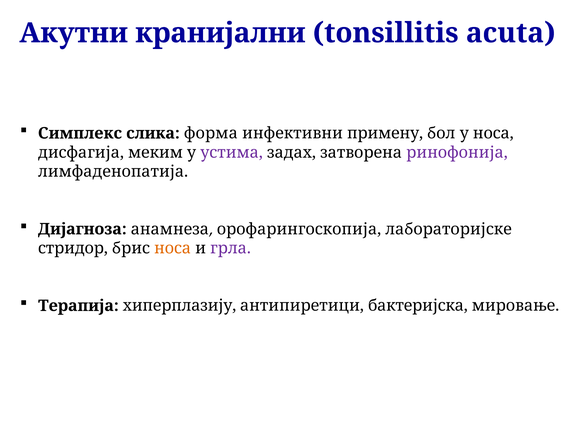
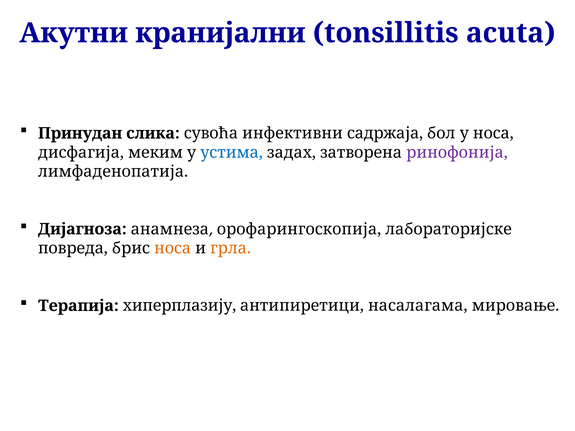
Симплекс: Симплекс -> Принудан
форма: форма -> сувоћа
примену: примену -> садржаја
устима colour: purple -> blue
стридор: стридор -> повреда
грла colour: purple -> orange
бактеријска: бактеријска -> насалагама
